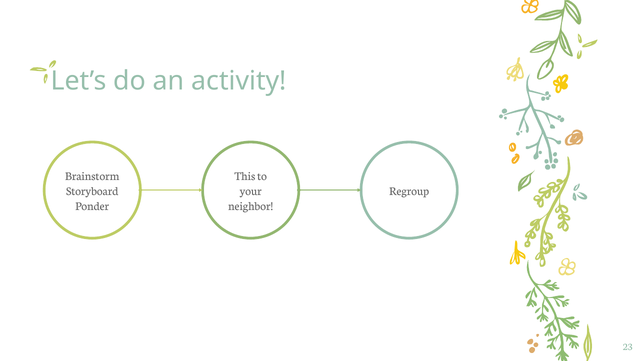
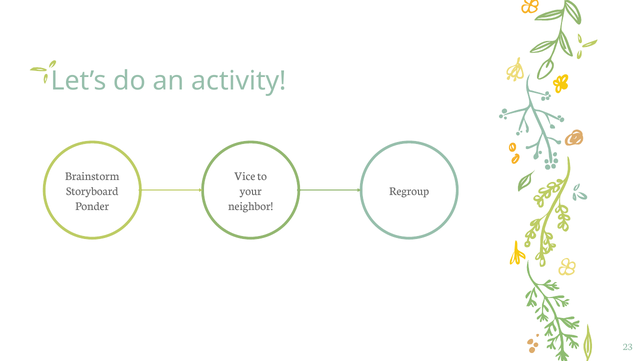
This: This -> Vice
